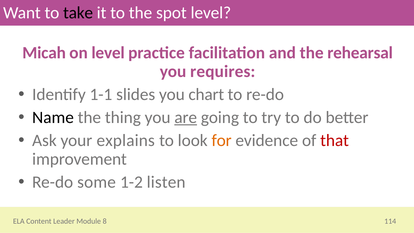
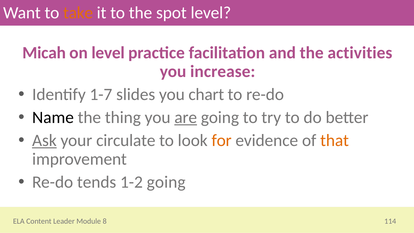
take colour: black -> orange
rehearsal: rehearsal -> activities
requires: requires -> increase
1-1: 1-1 -> 1-7
Ask underline: none -> present
explains: explains -> circulate
that colour: red -> orange
some: some -> tends
1-2 listen: listen -> going
